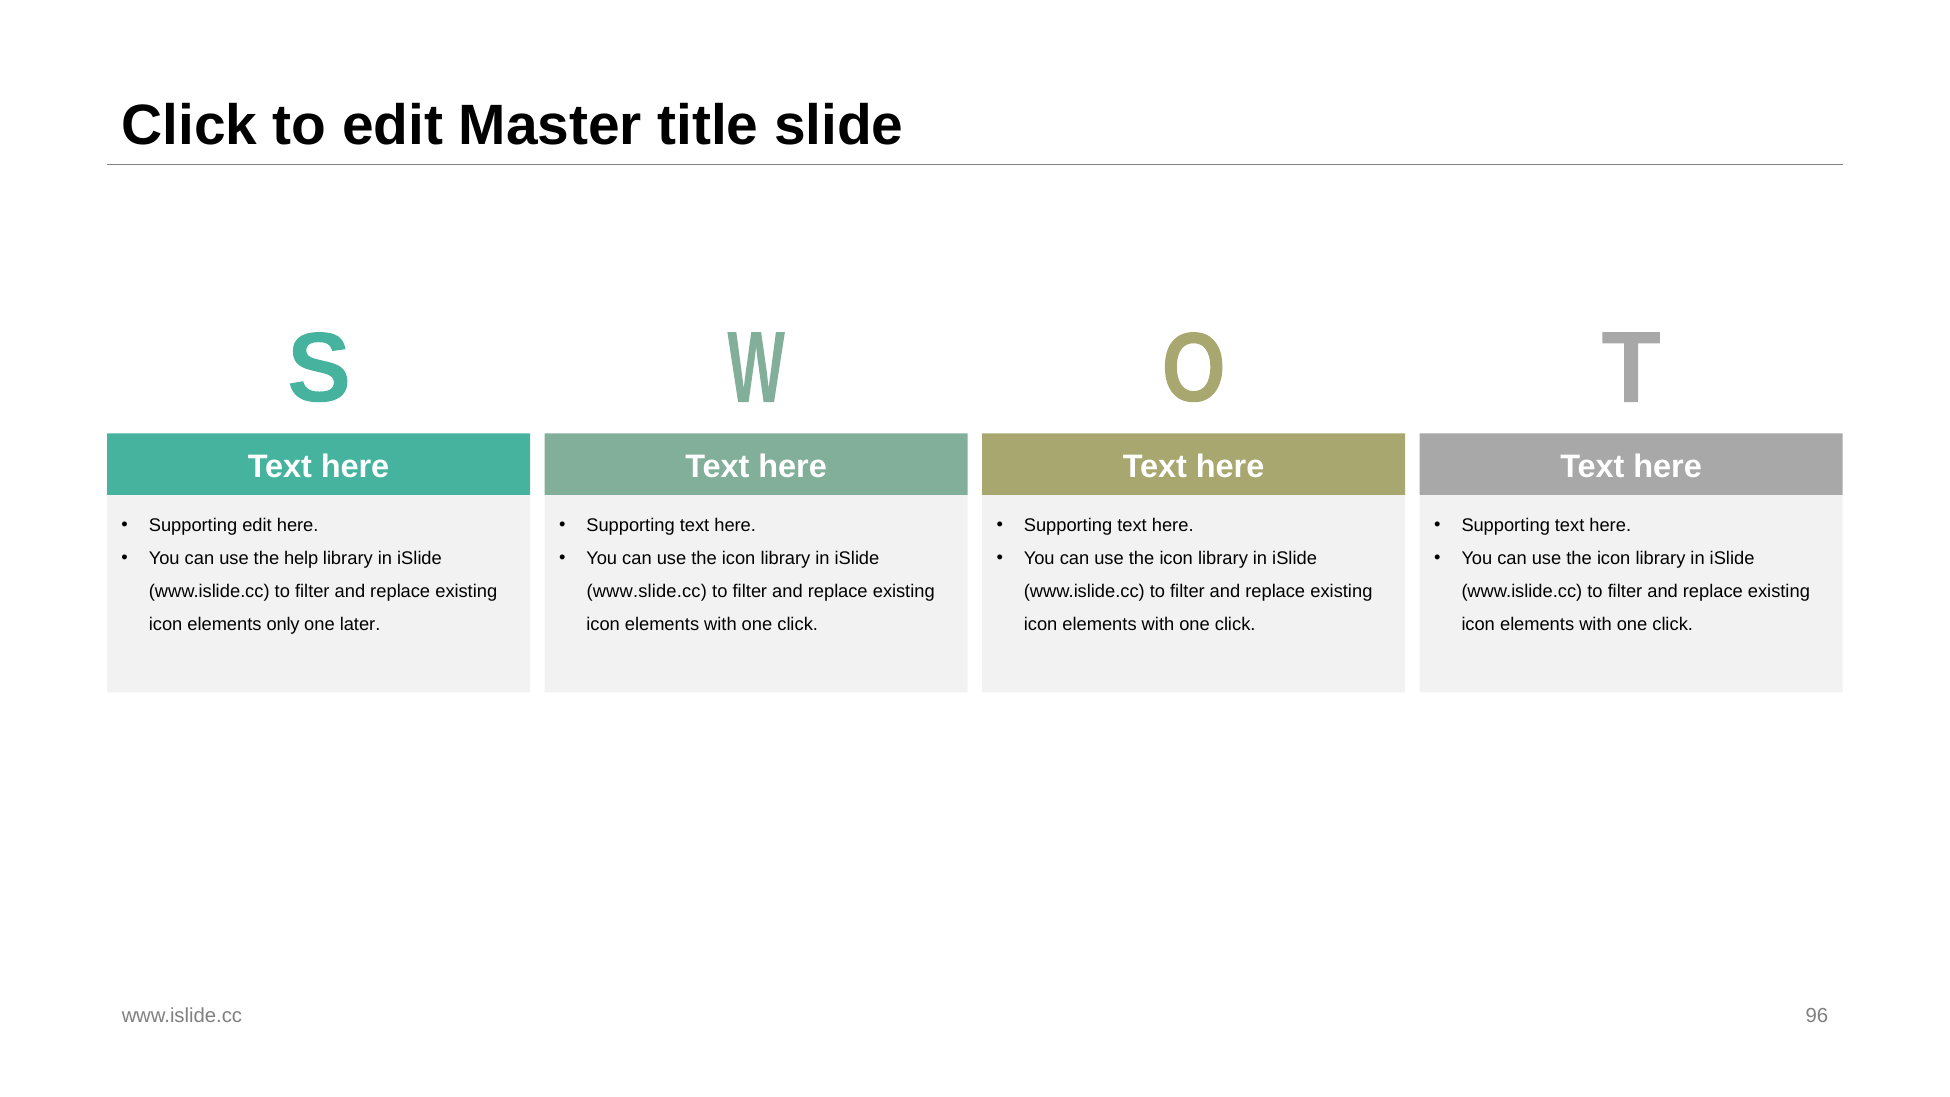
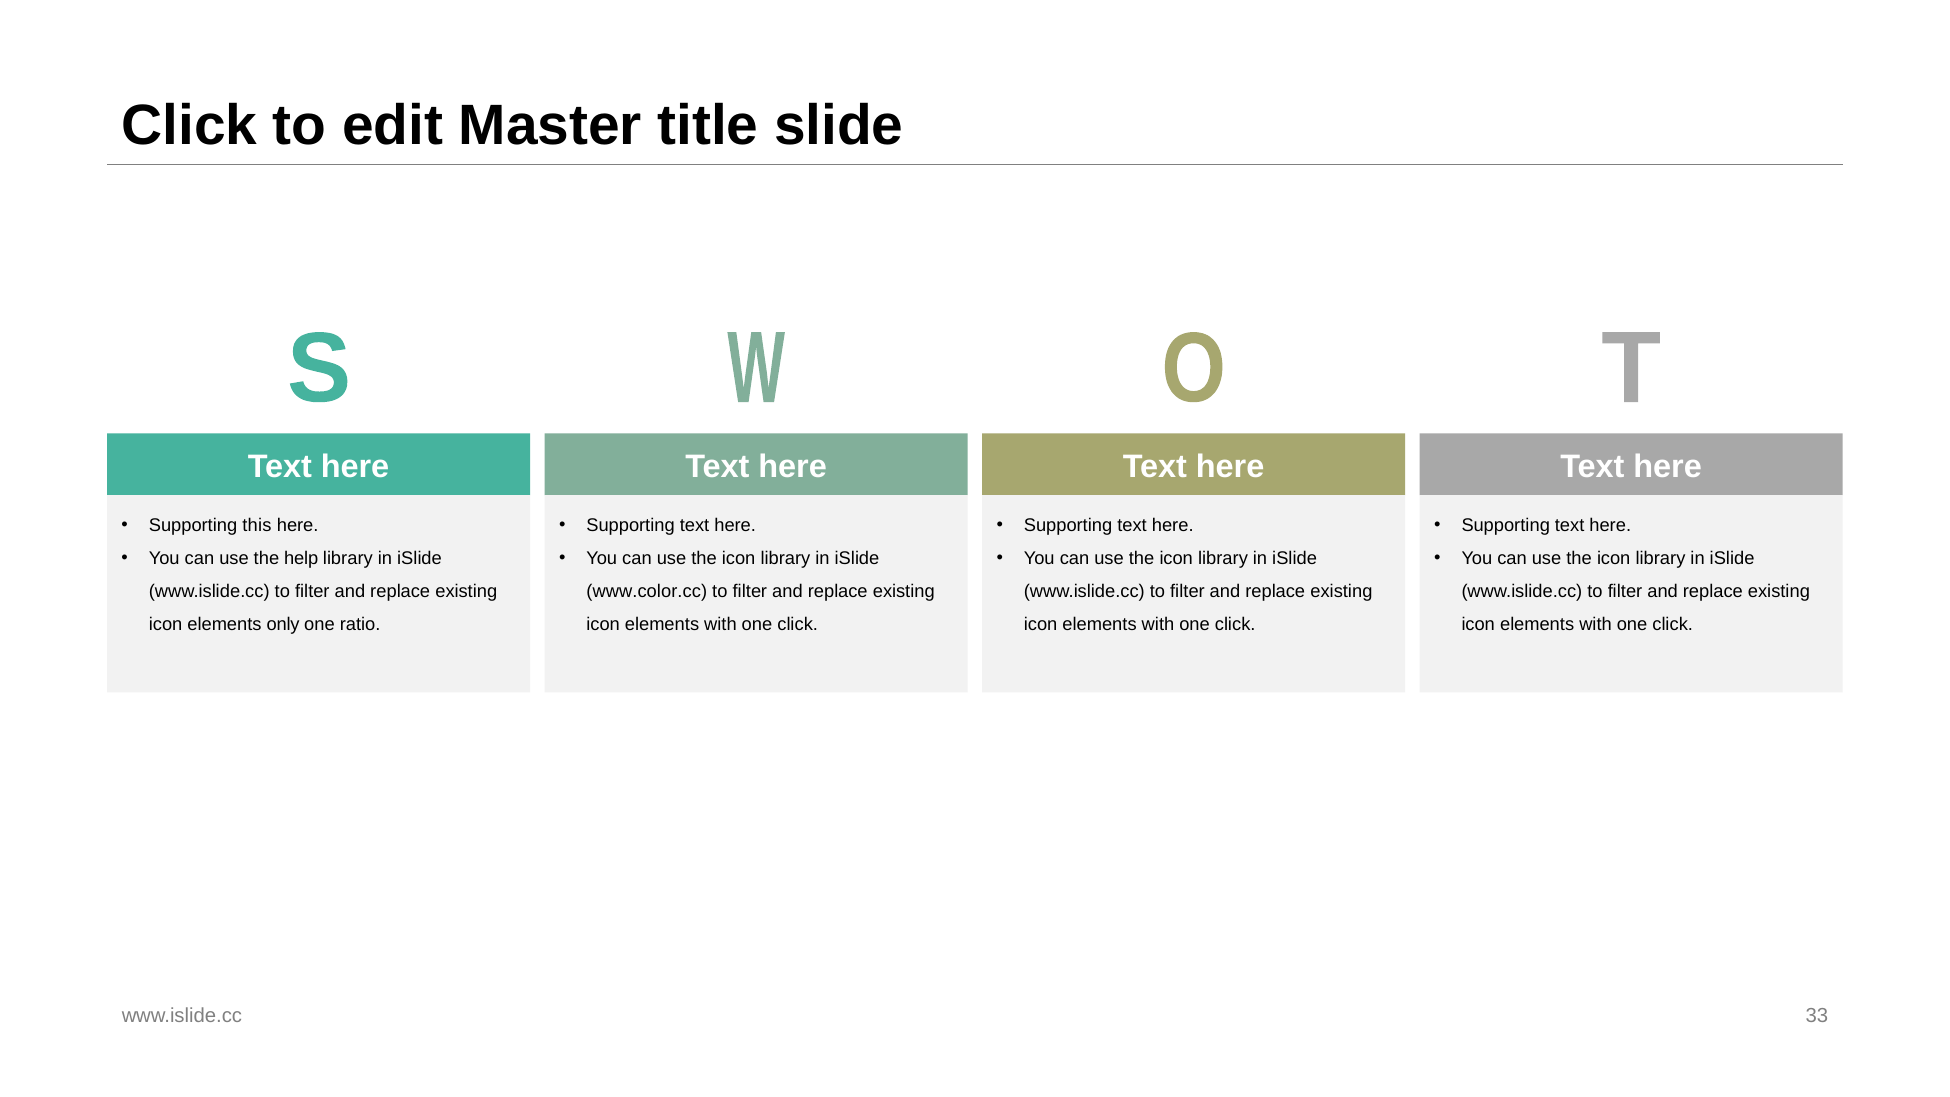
Supporting edit: edit -> this
www.slide.cc: www.slide.cc -> www.color.cc
later: later -> ratio
96: 96 -> 33
